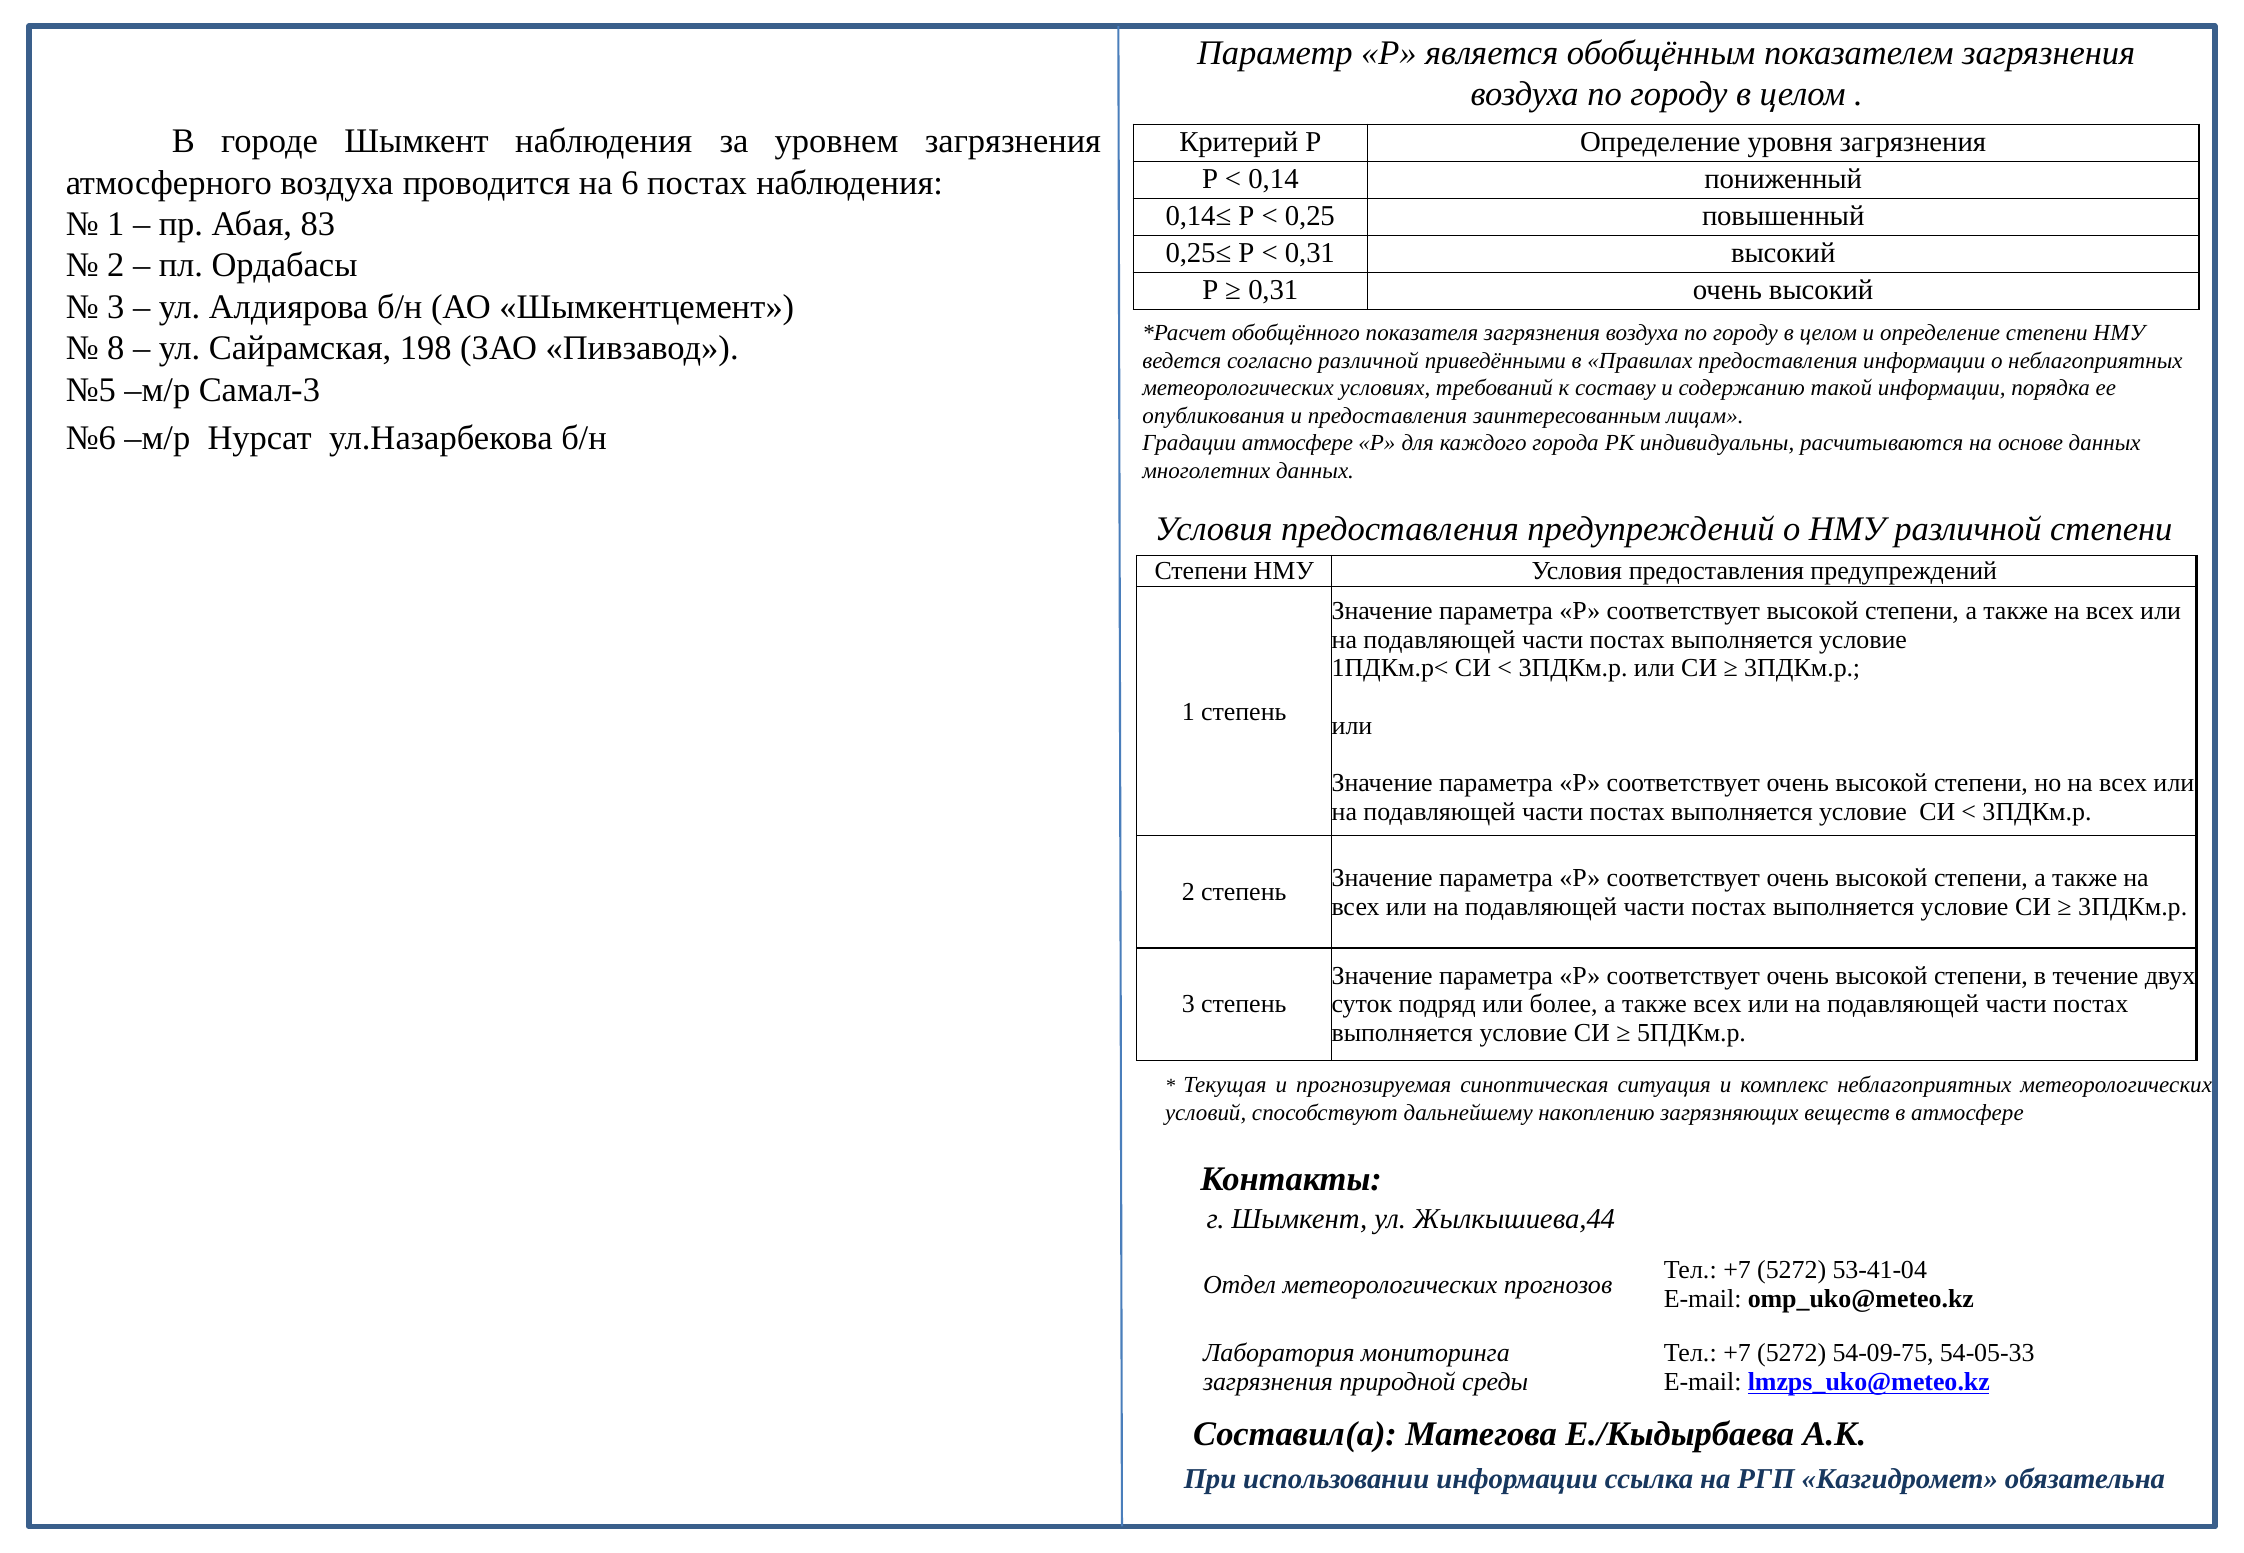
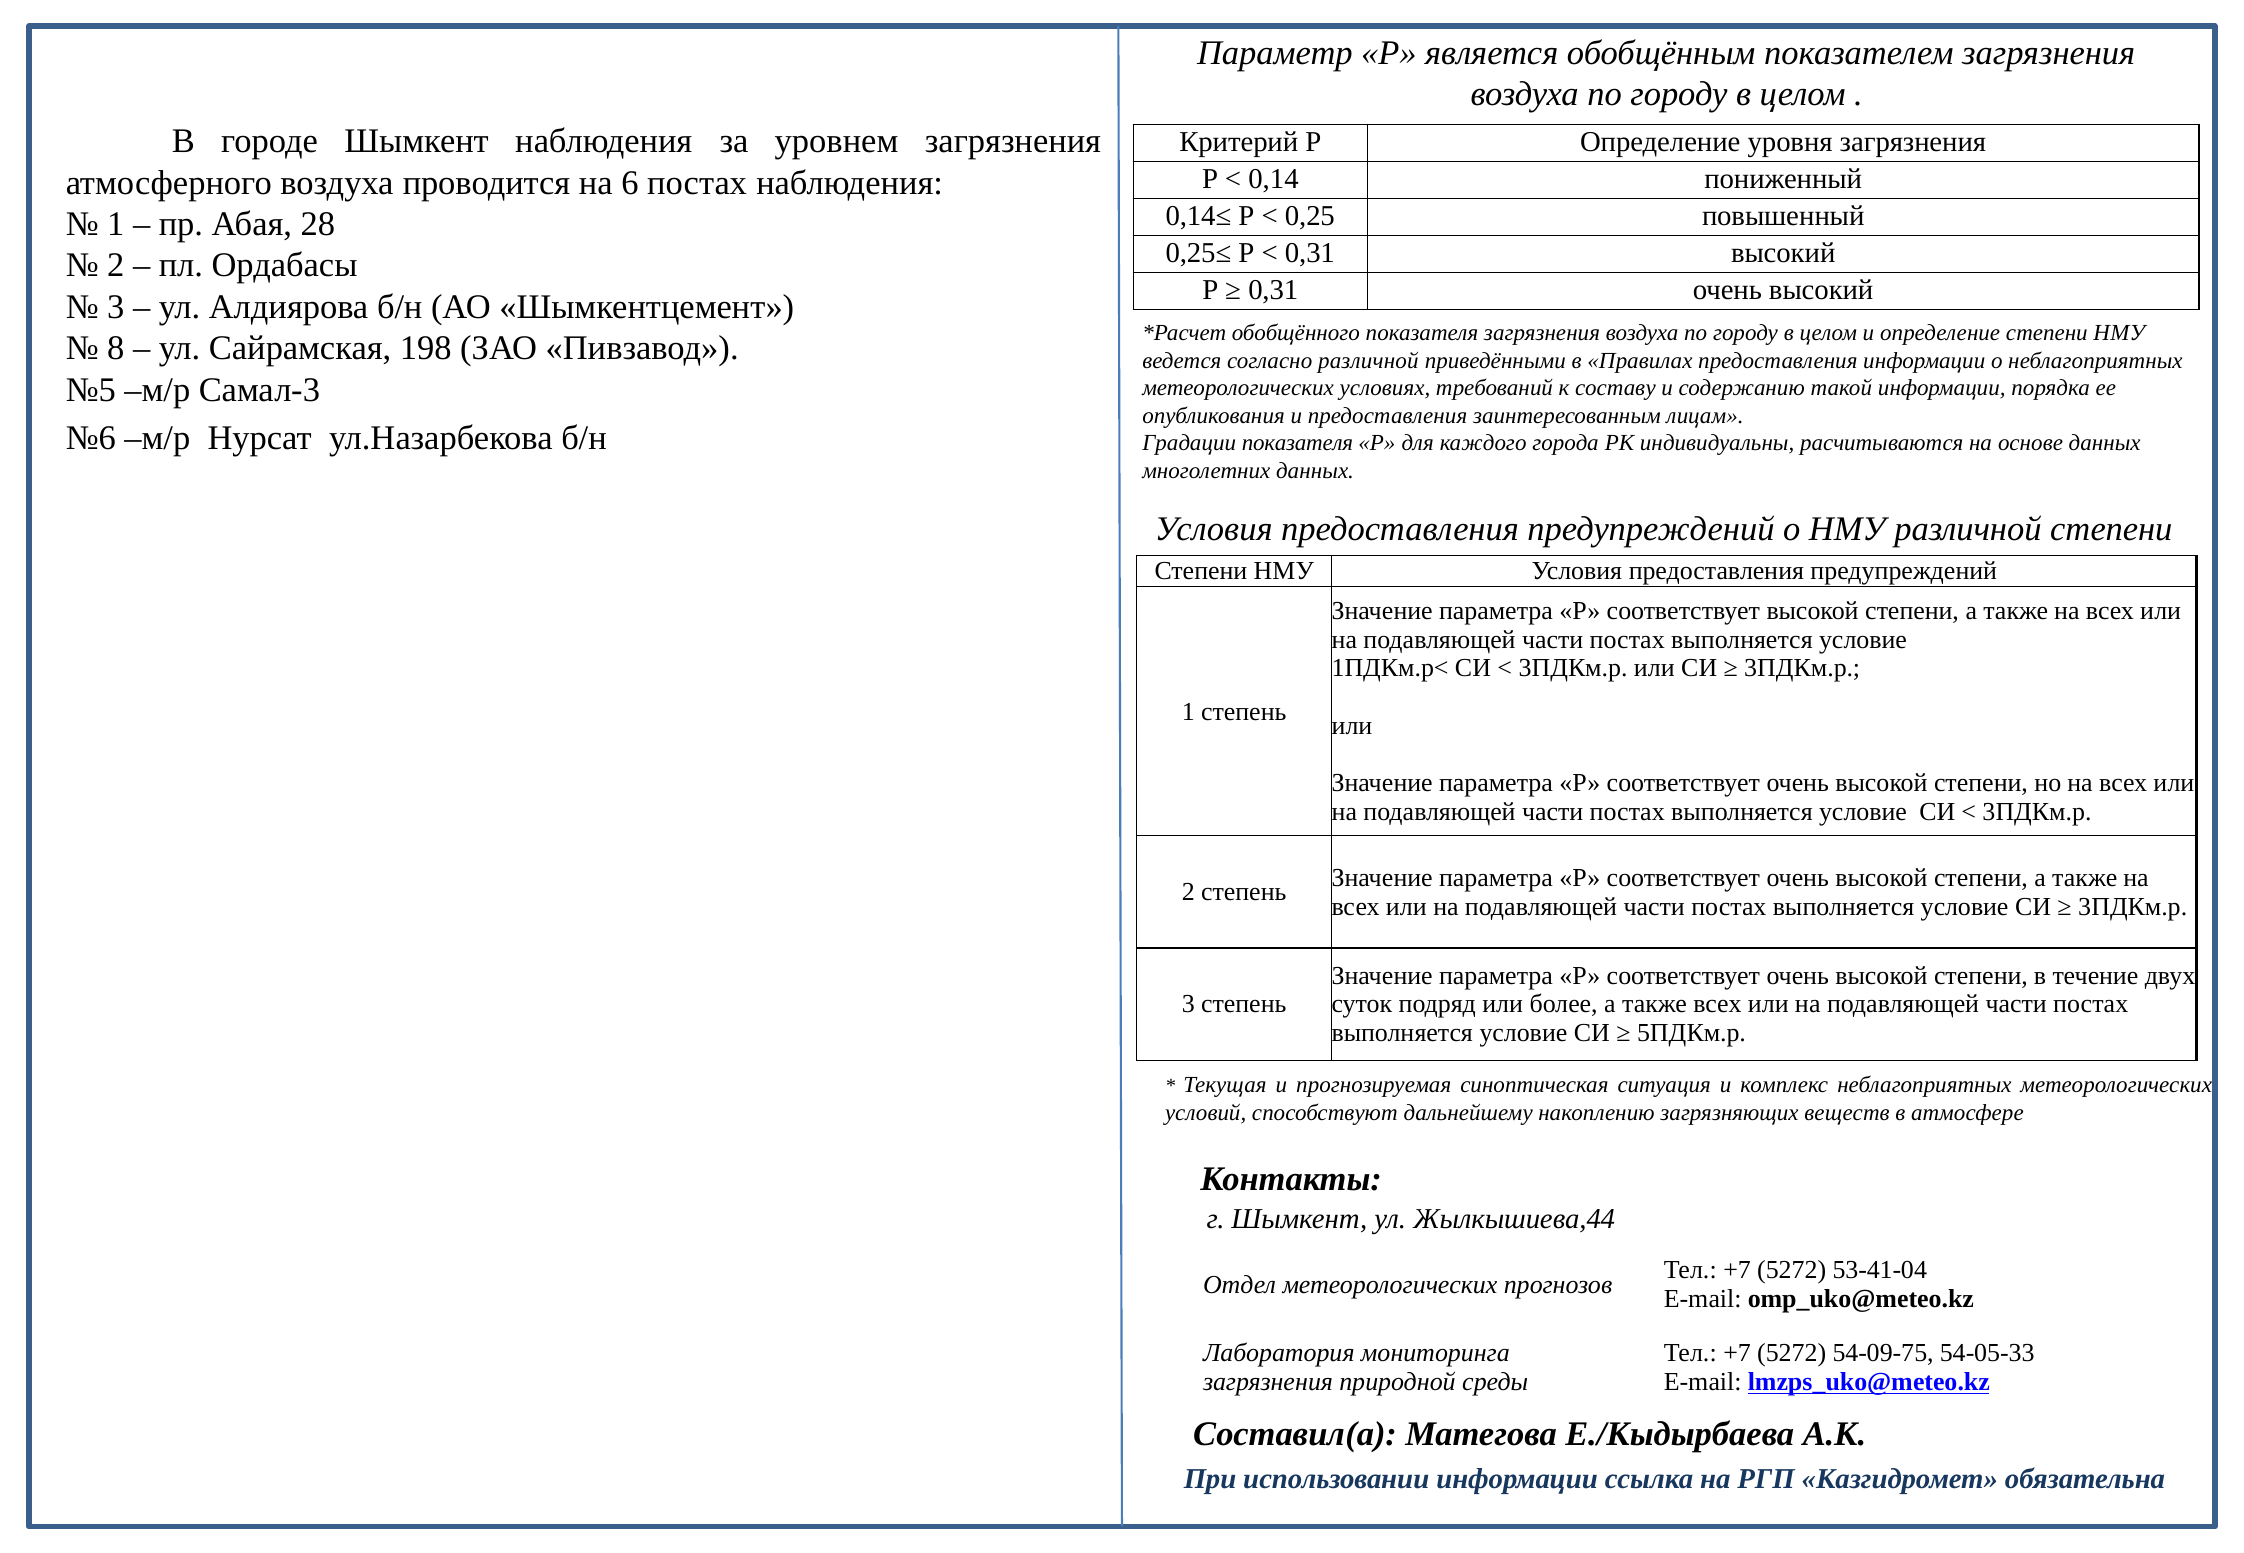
83: 83 -> 28
Градации атмосфере: атмосфере -> показателя
